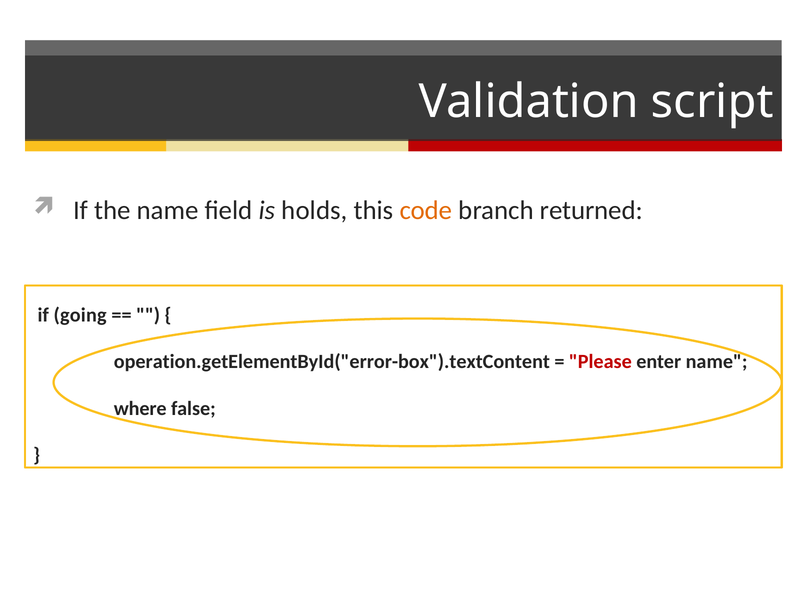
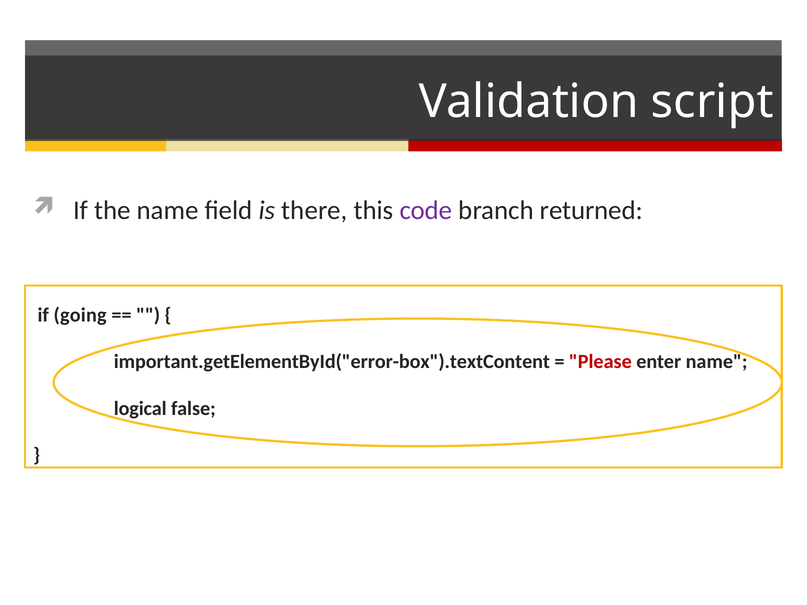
holds: holds -> there
code colour: orange -> purple
operation.getElementById("error-box").textContent: operation.getElementById("error-box").textContent -> important.getElementById("error-box").textContent
where: where -> logical
